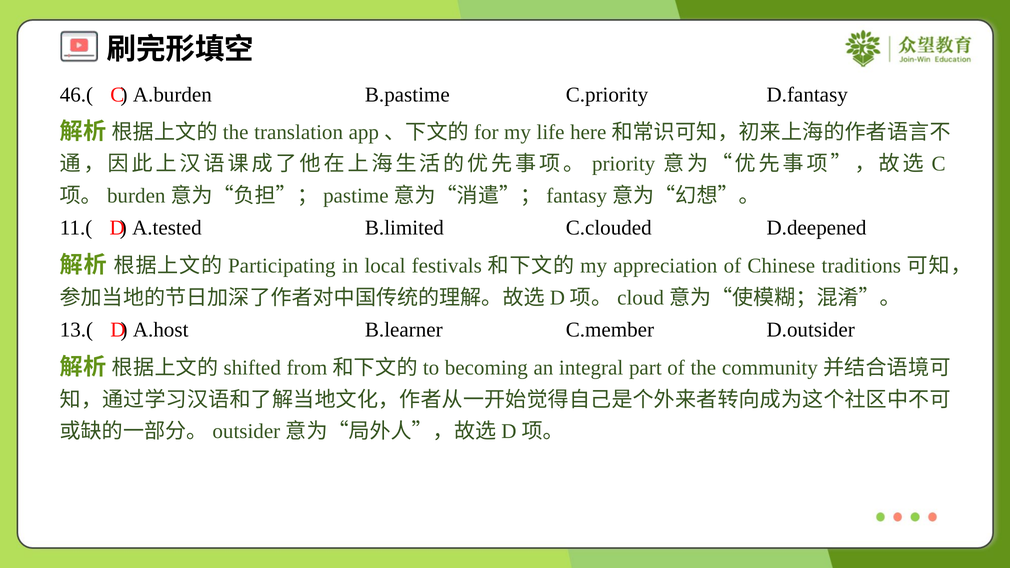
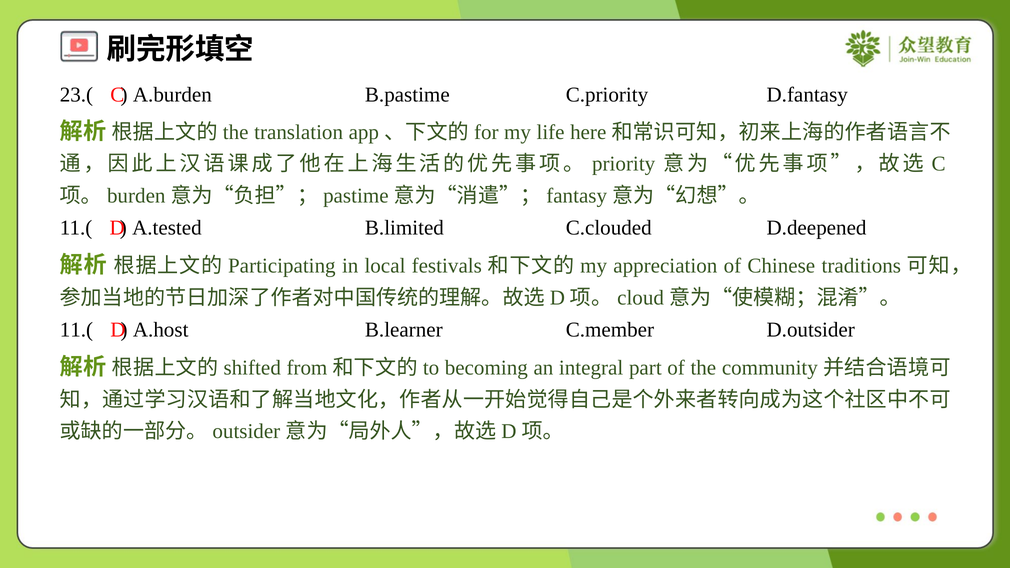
46.(: 46.( -> 23.(
13.( at (76, 330): 13.( -> 11.(
